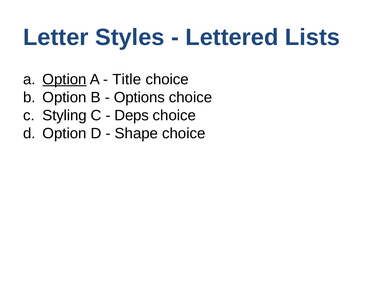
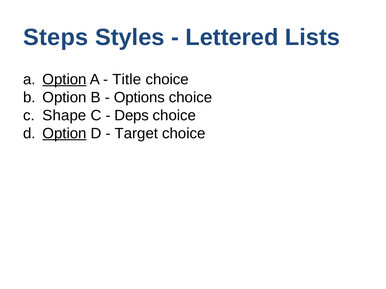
Letter: Letter -> Steps
Styling: Styling -> Shape
Option at (64, 134) underline: none -> present
Shape: Shape -> Target
